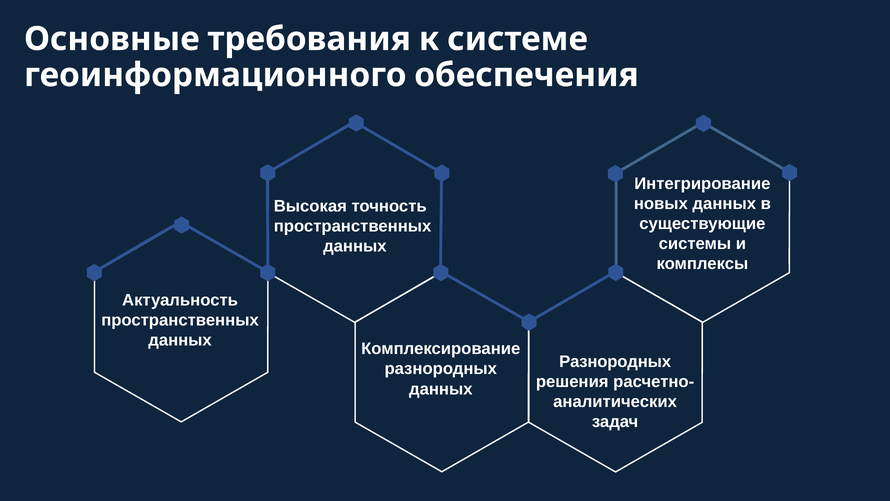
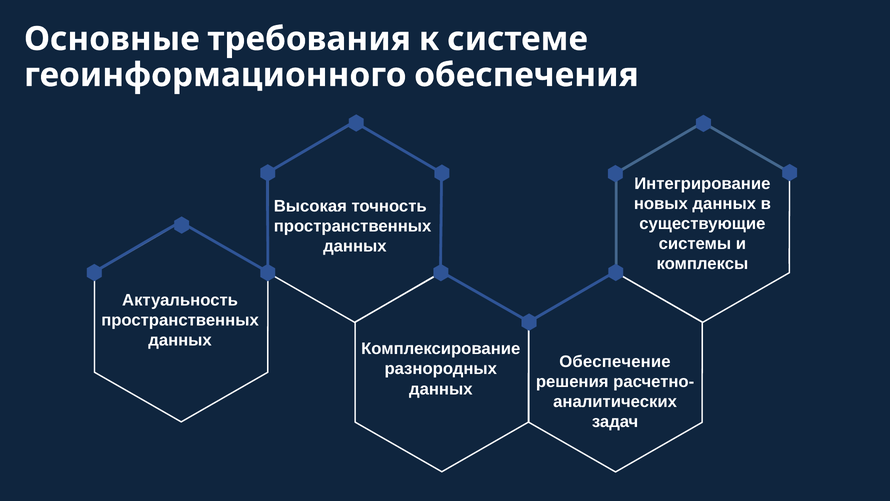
Разнородных at (615, 361): Разнородных -> Обеспечение
